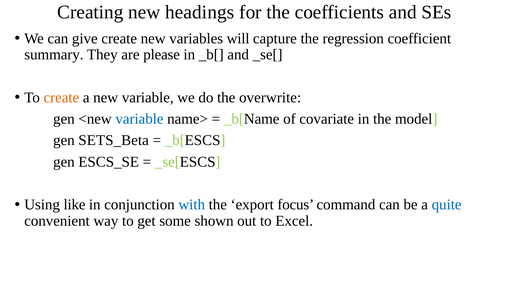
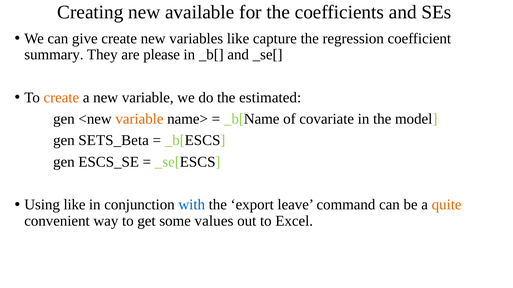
headings: headings -> available
variables will: will -> like
overwrite: overwrite -> estimated
variable at (139, 119) colour: blue -> orange
focus: focus -> leave
quite colour: blue -> orange
shown: shown -> values
